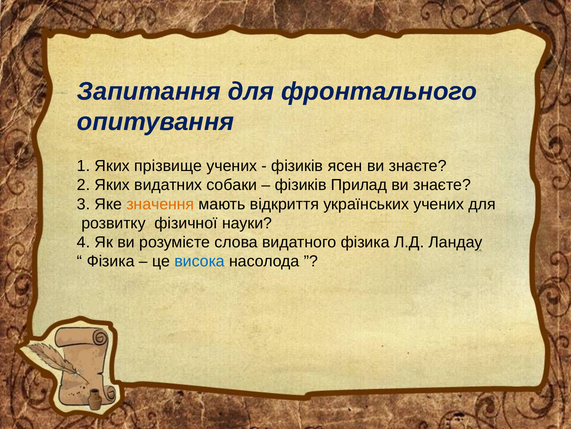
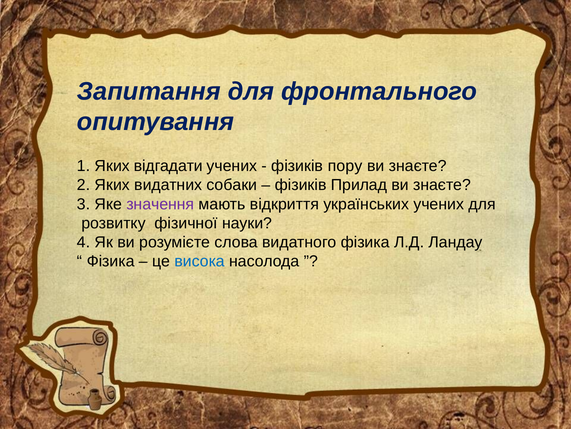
прізвище: прізвище -> відгадати
ясен: ясен -> пору
значення colour: orange -> purple
